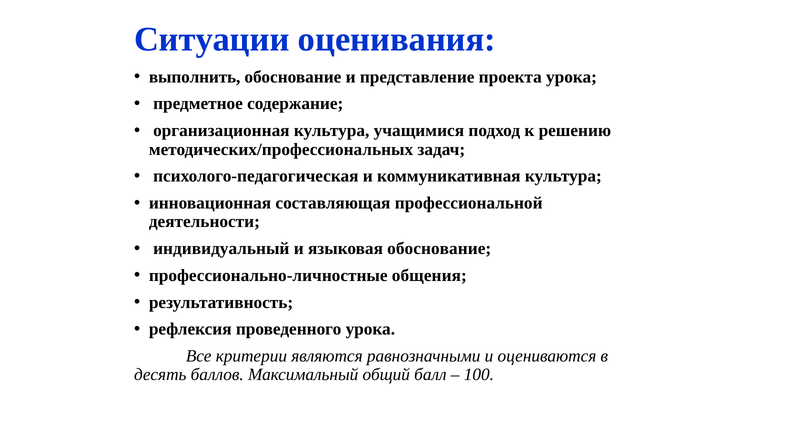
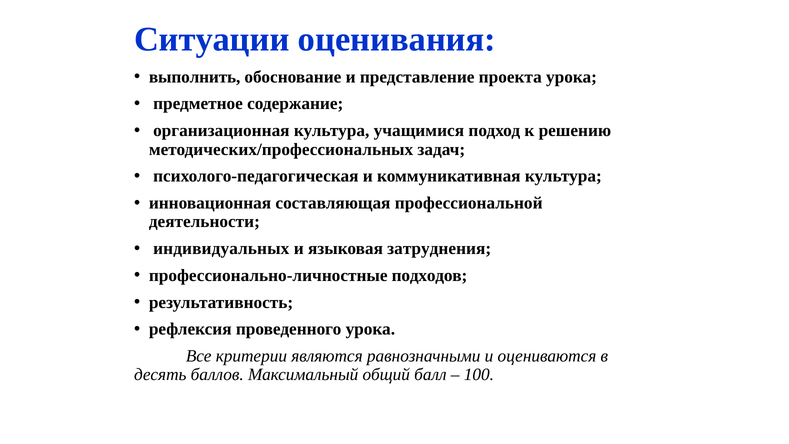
индивидуальный: индивидуальный -> индивидуальных
языковая обоснование: обоснование -> затруднения
общения: общения -> подходов
